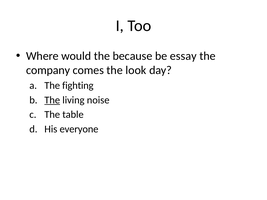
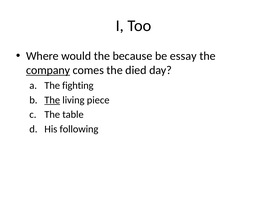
company underline: none -> present
look: look -> died
noise: noise -> piece
everyone: everyone -> following
